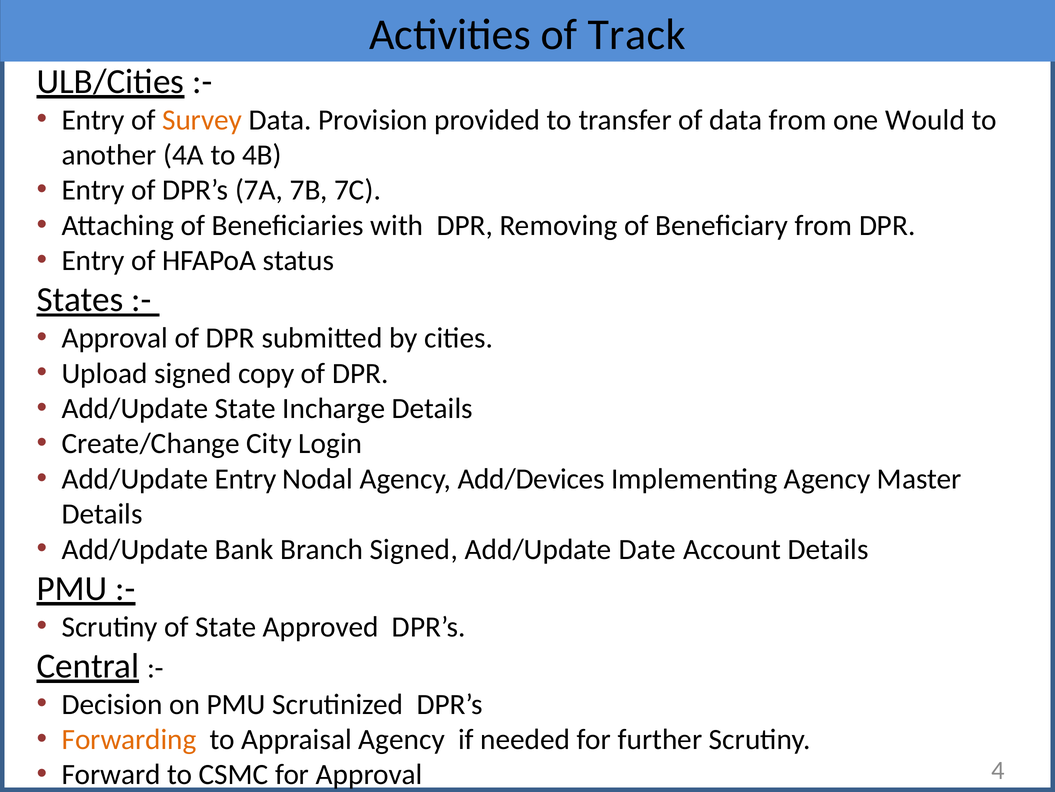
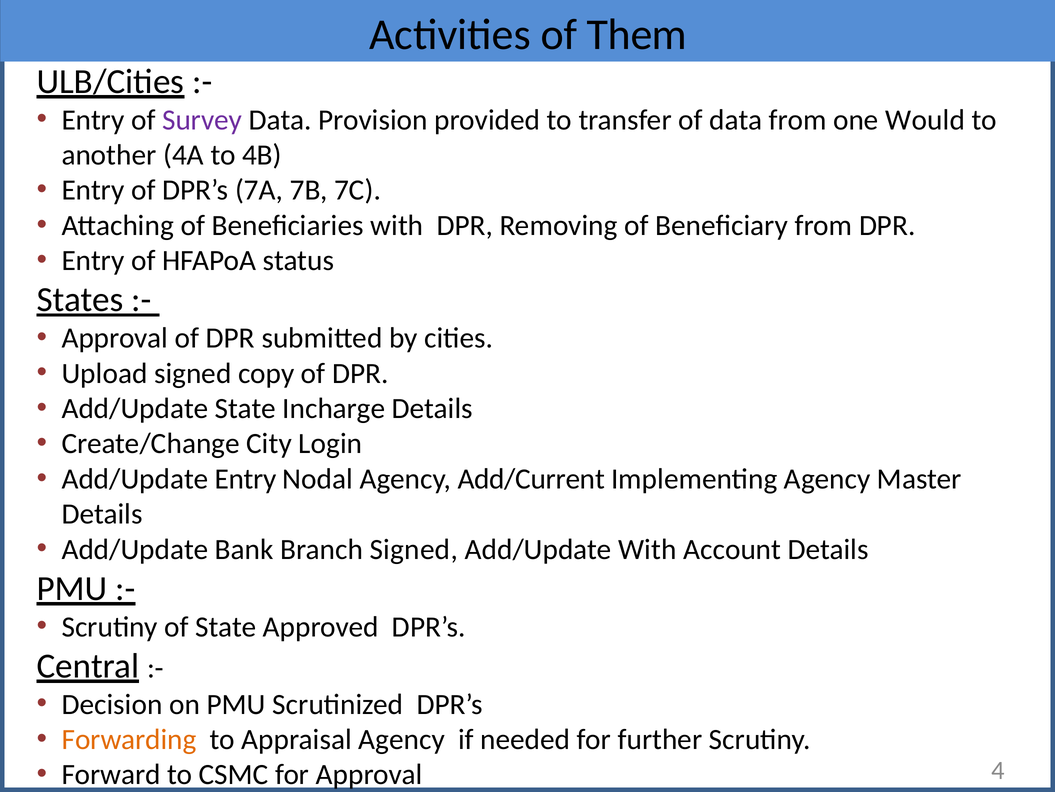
Track: Track -> Them
Survey colour: orange -> purple
Add/Devices: Add/Devices -> Add/Current
Add/Update Date: Date -> With
